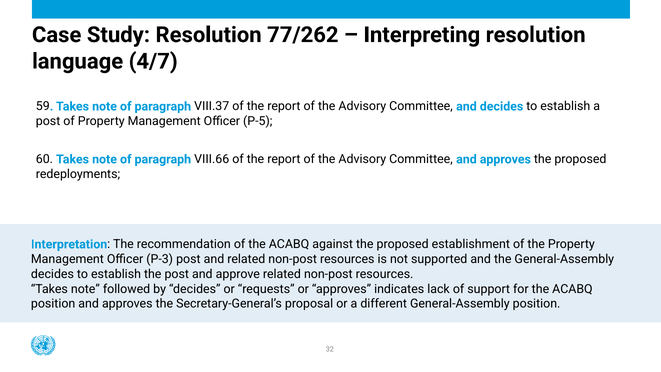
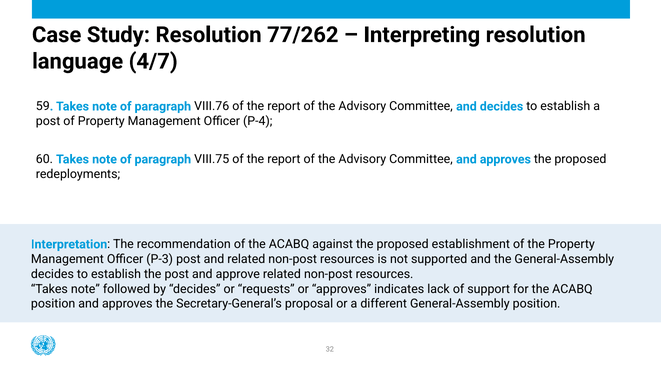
VIII.37: VIII.37 -> VIII.76
P-5: P-5 -> P-4
VIII.66: VIII.66 -> VIII.75
